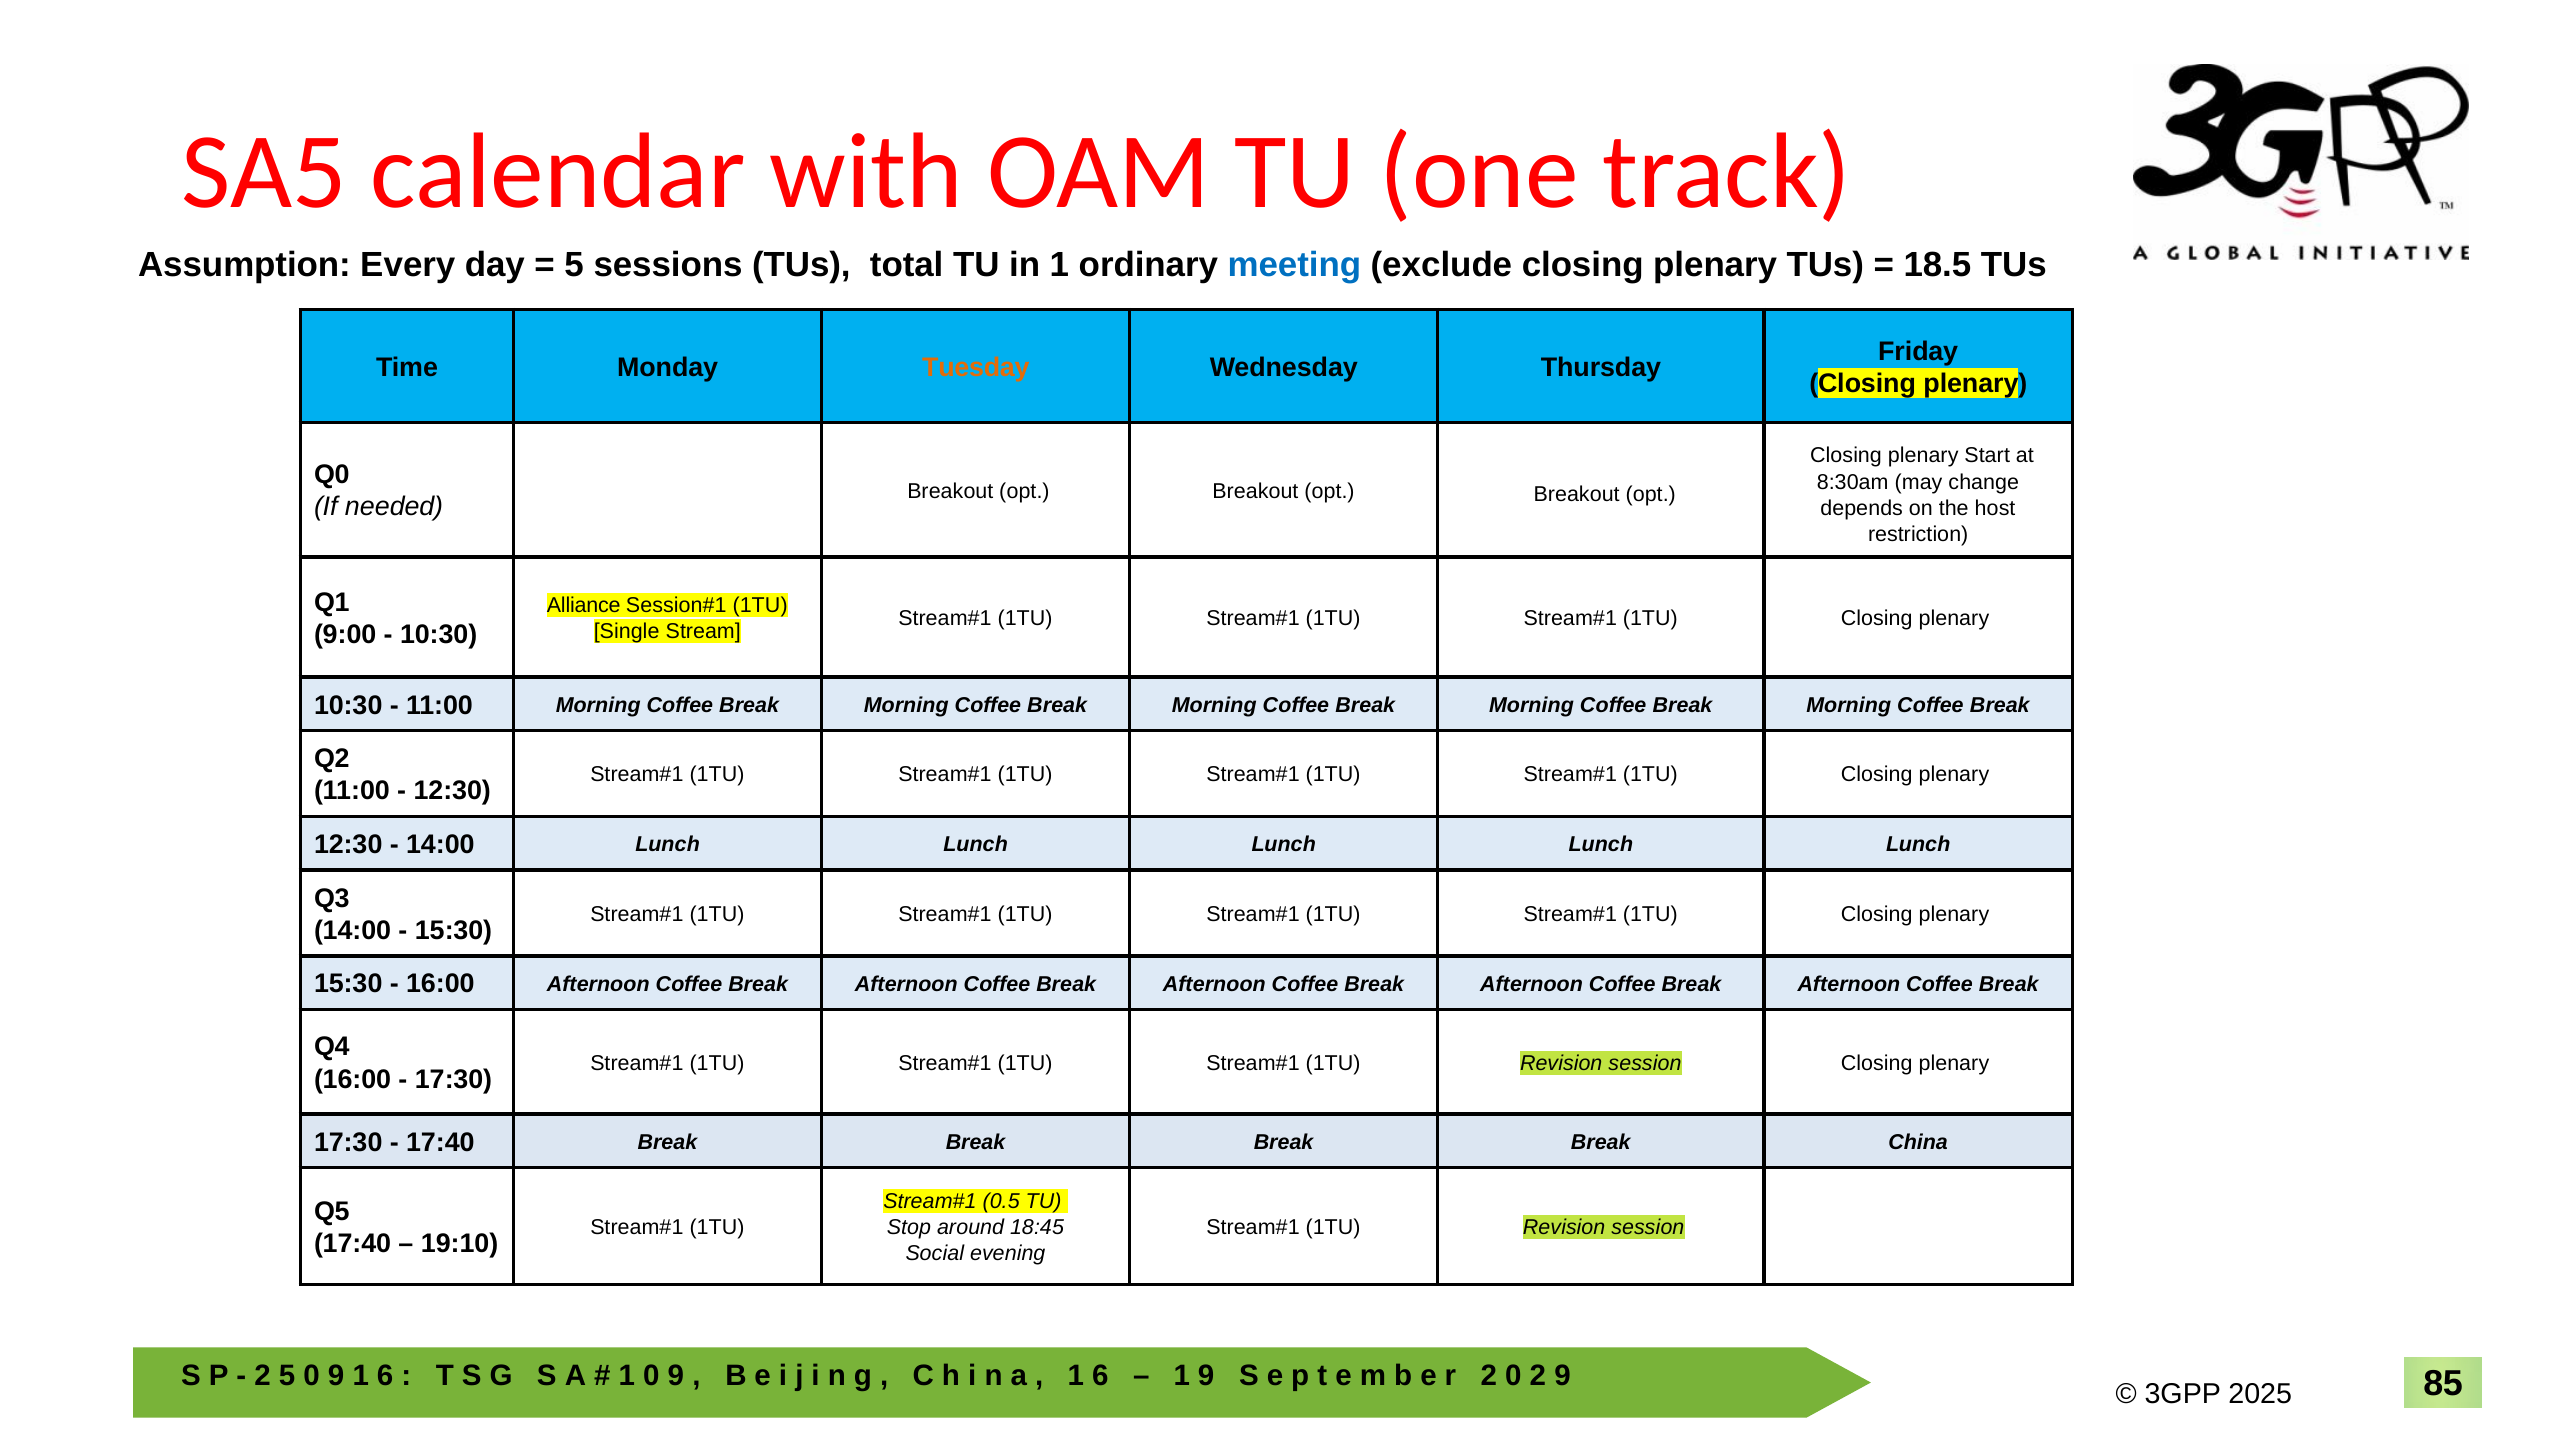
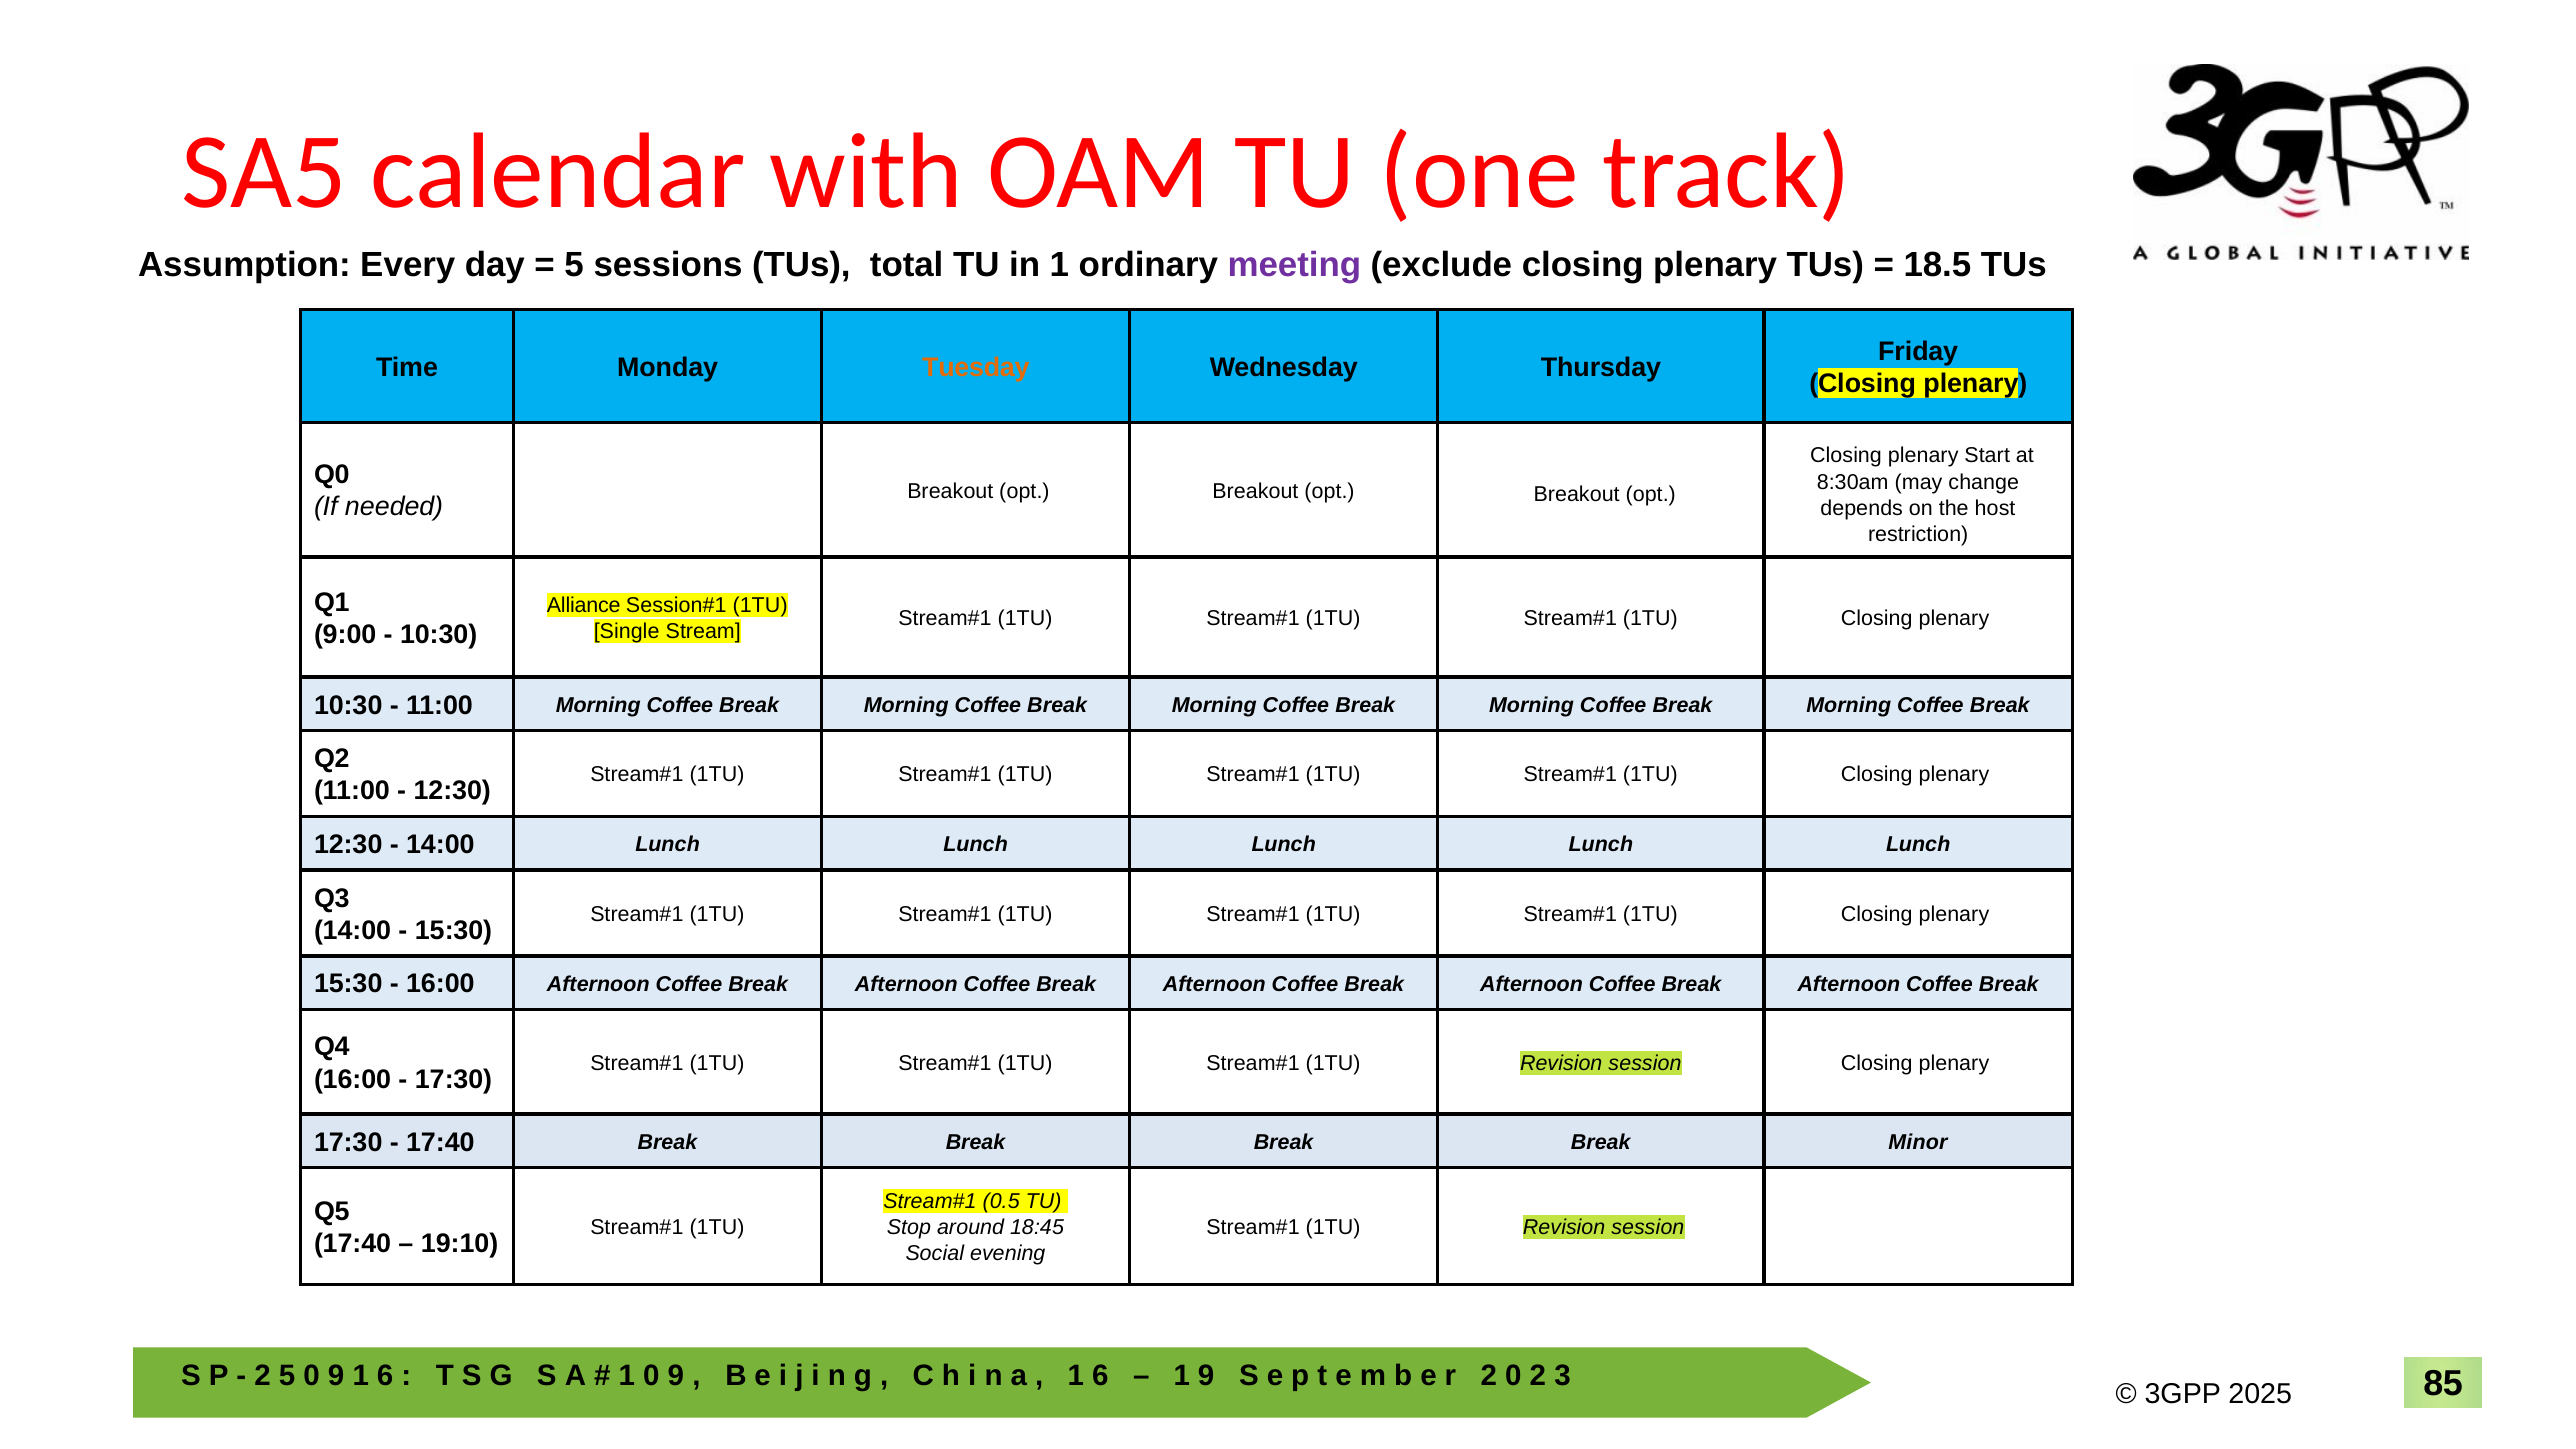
meeting colour: blue -> purple
China: China -> Minor
9 at (1563, 1376): 9 -> 3
